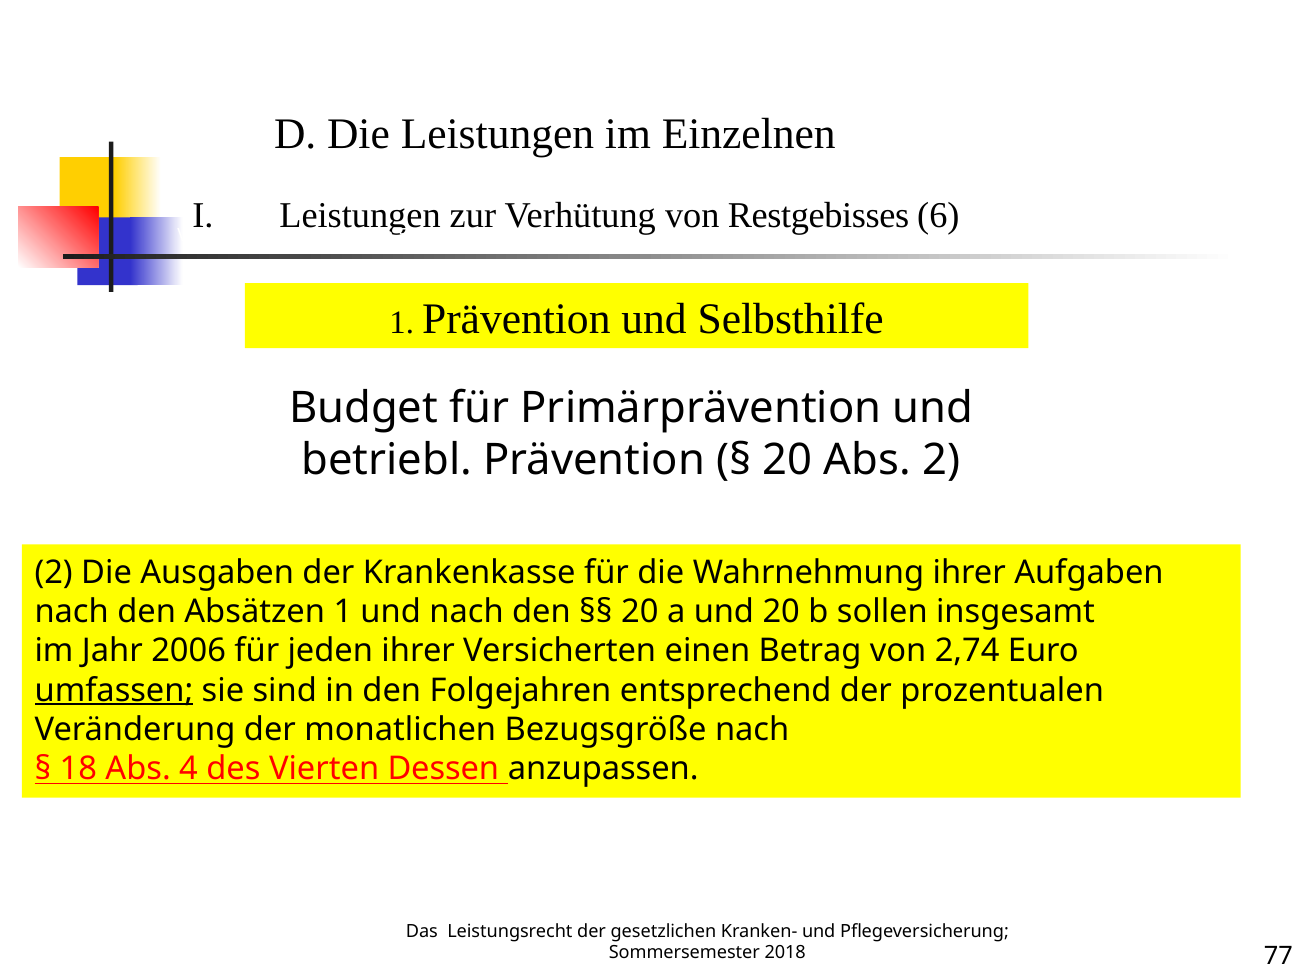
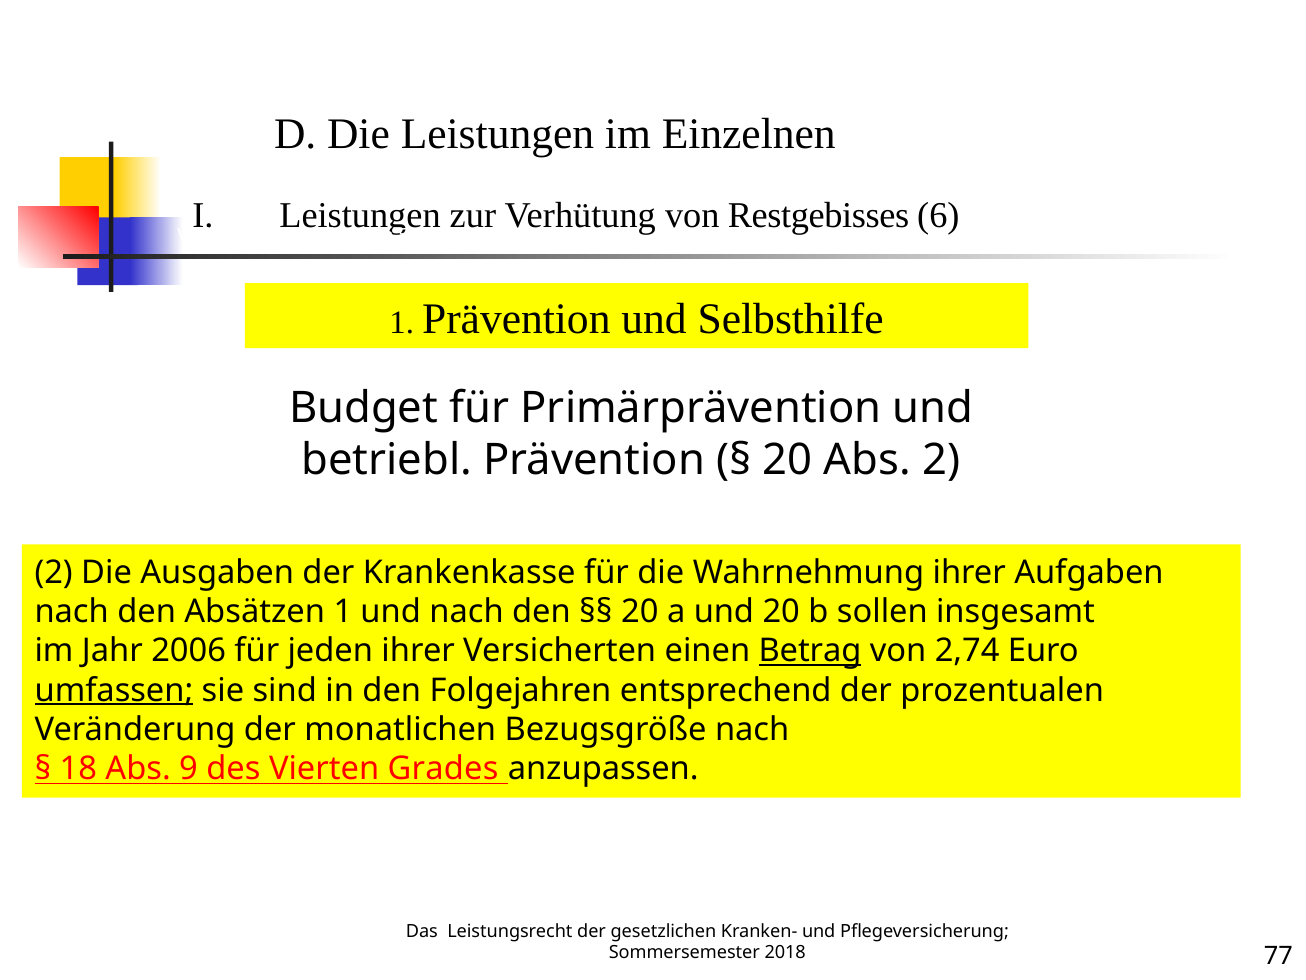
Betrag underline: none -> present
4: 4 -> 9
Dessen: Dessen -> Grades
